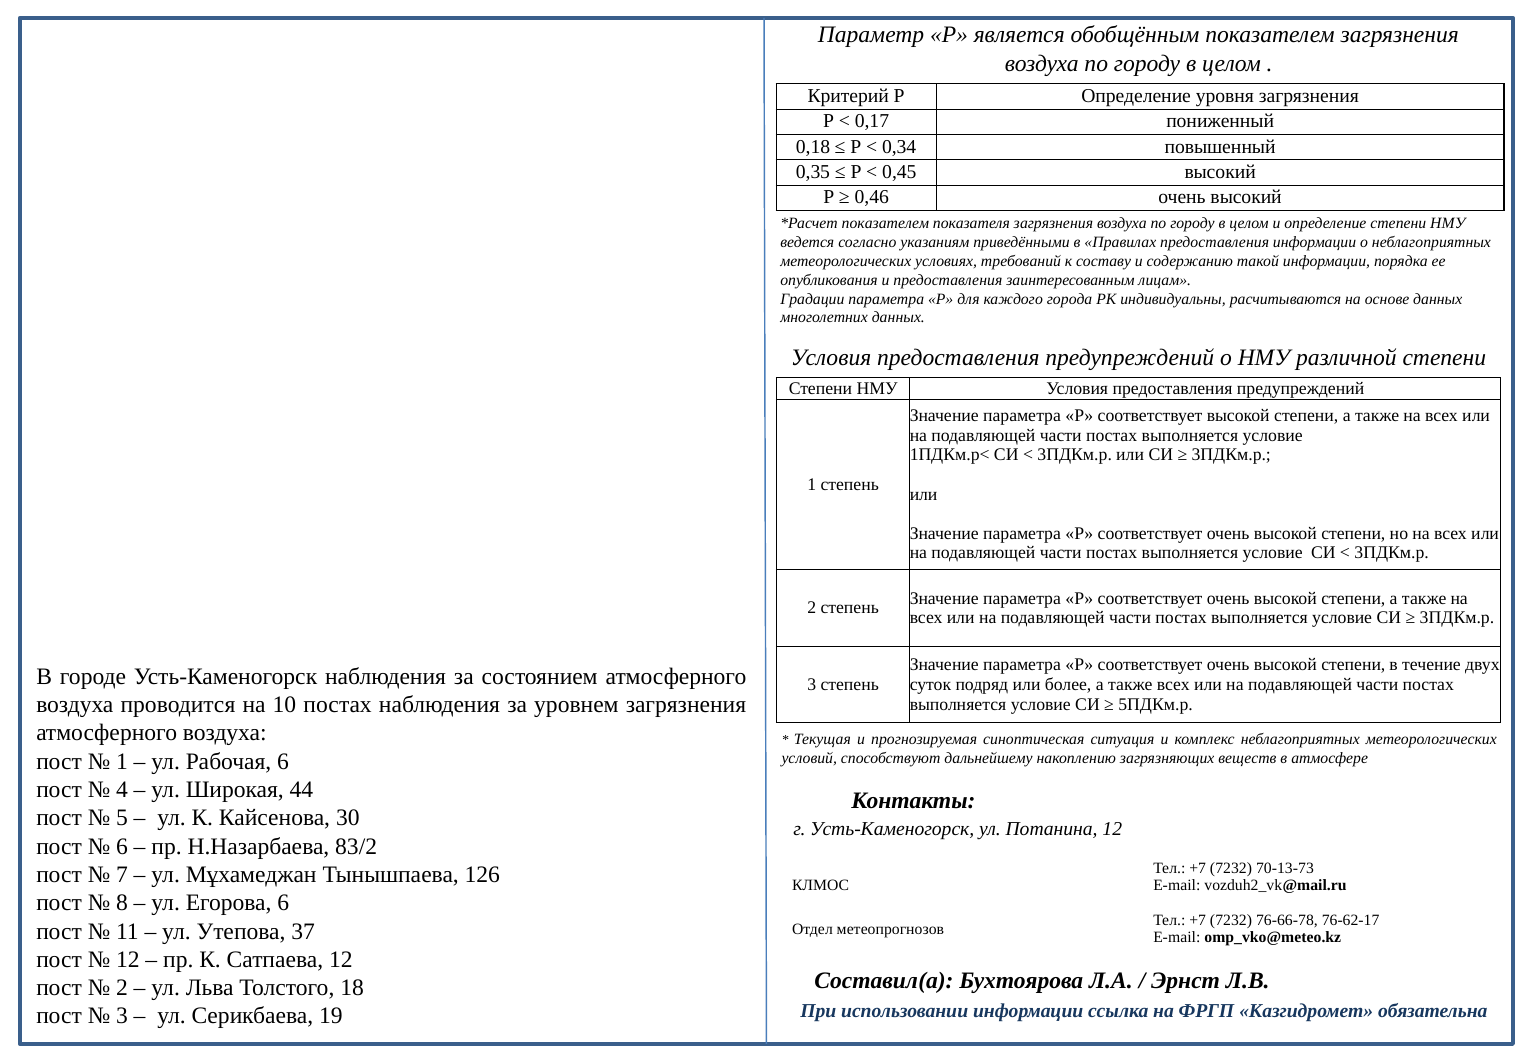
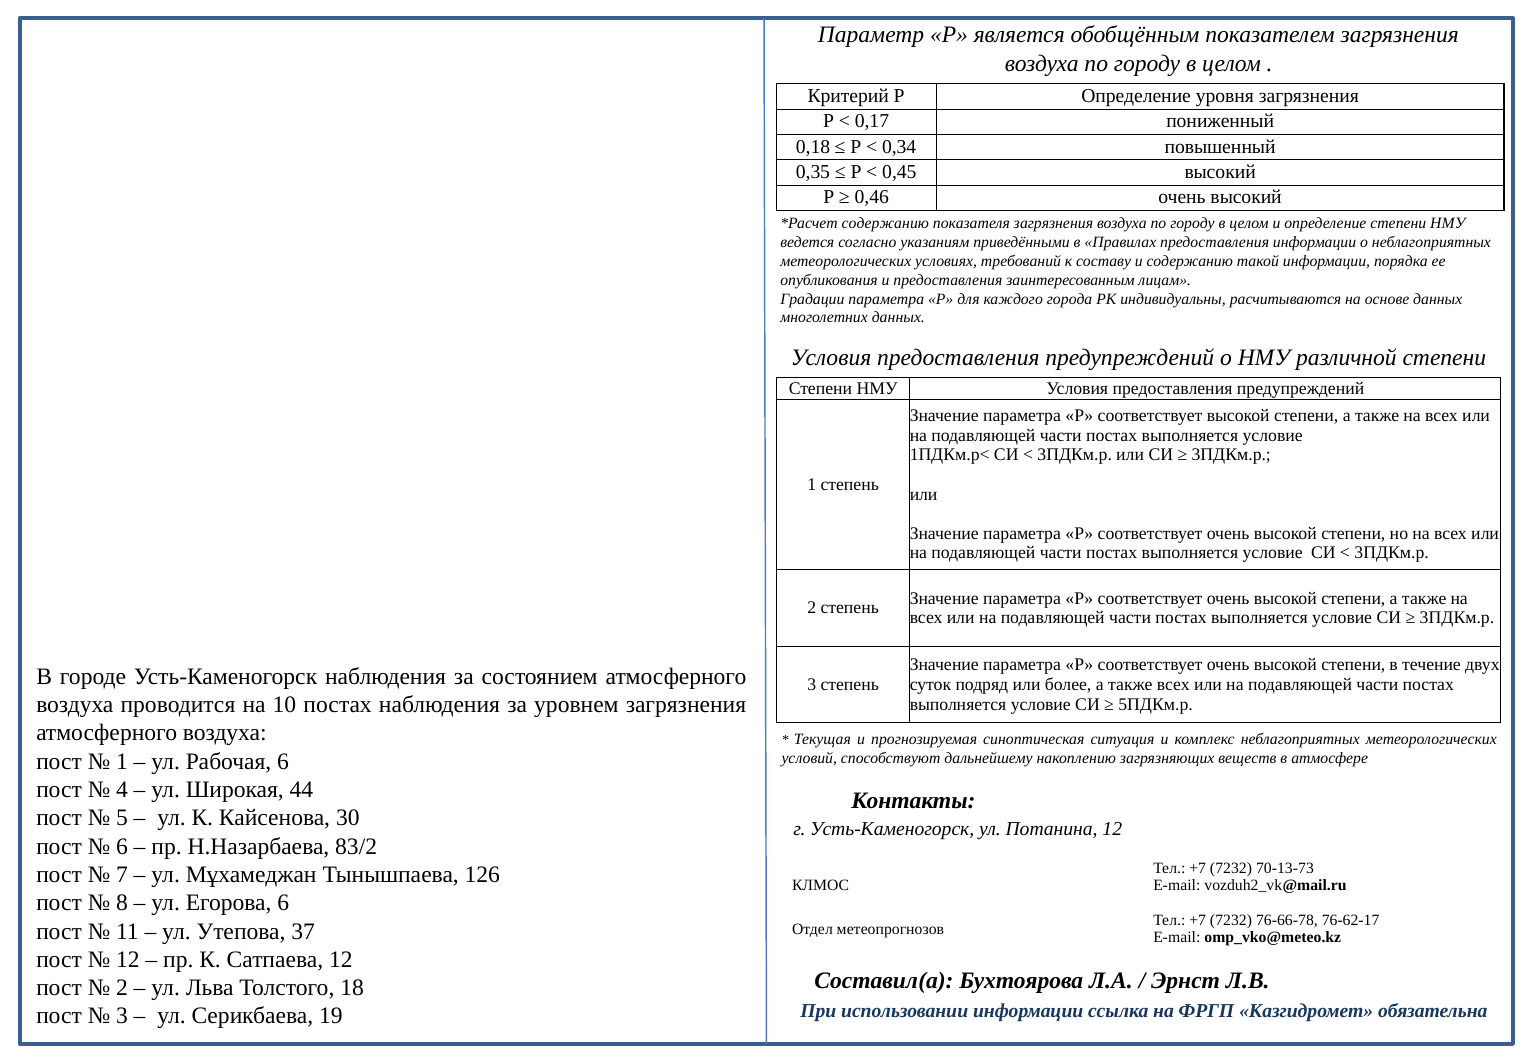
показателем at (885, 223): показателем -> содержанию
